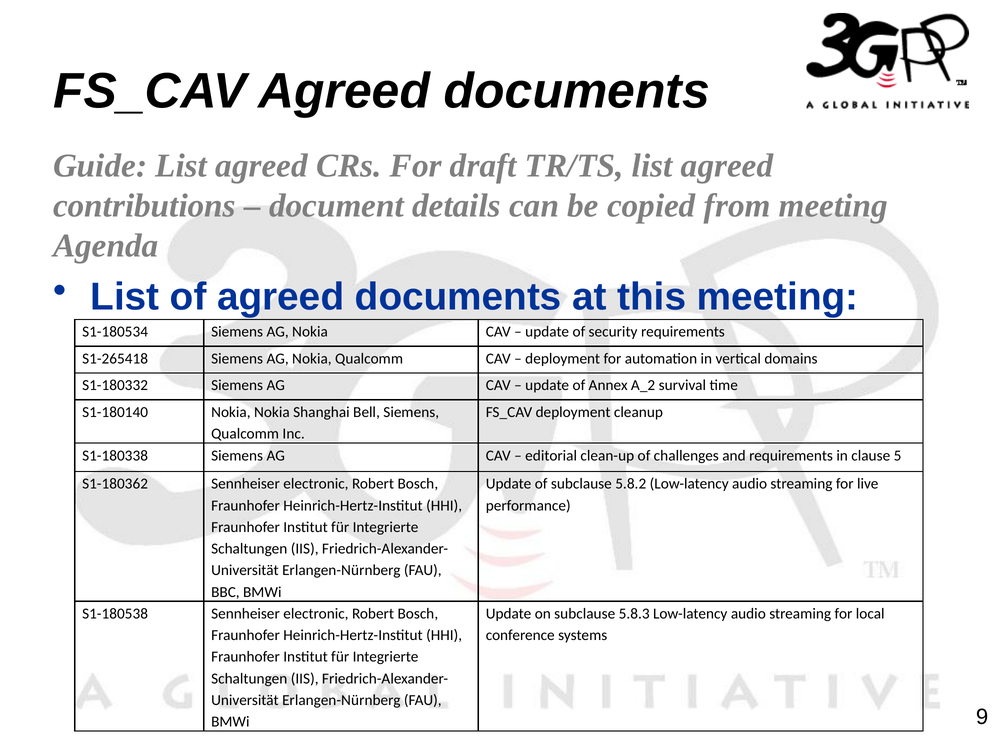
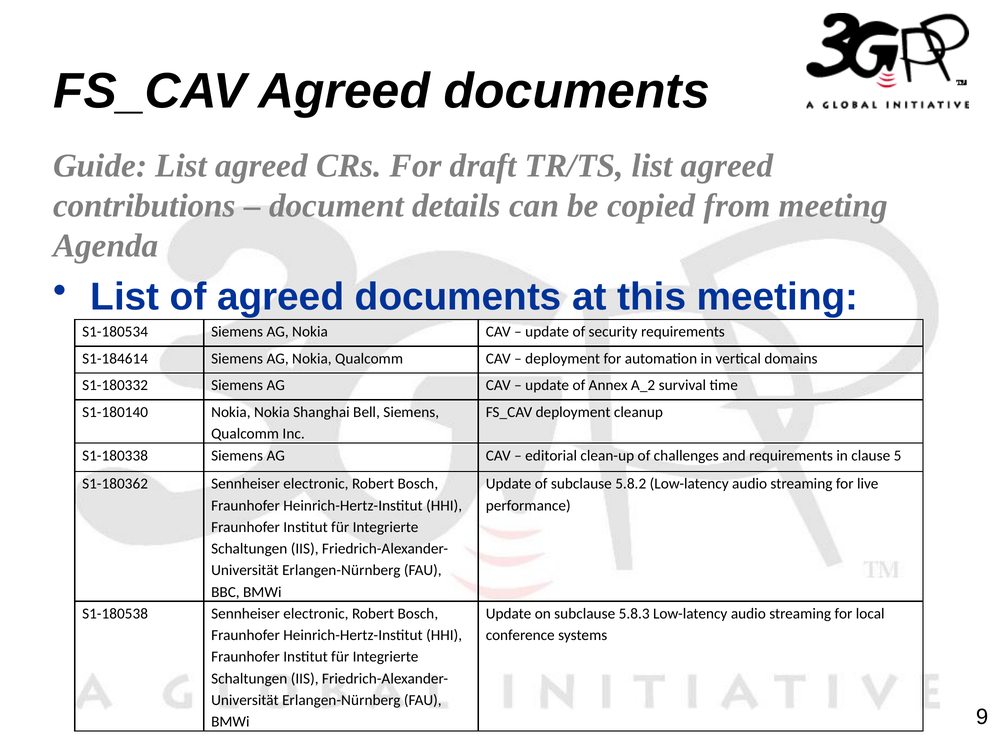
S1-265418: S1-265418 -> S1-184614
